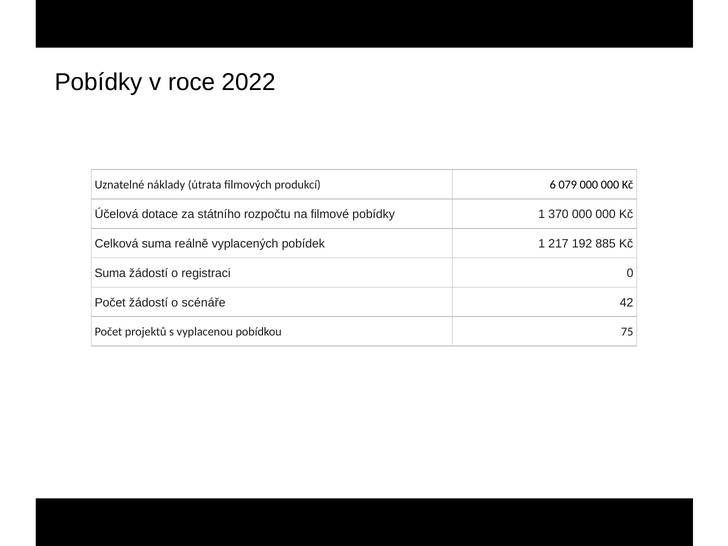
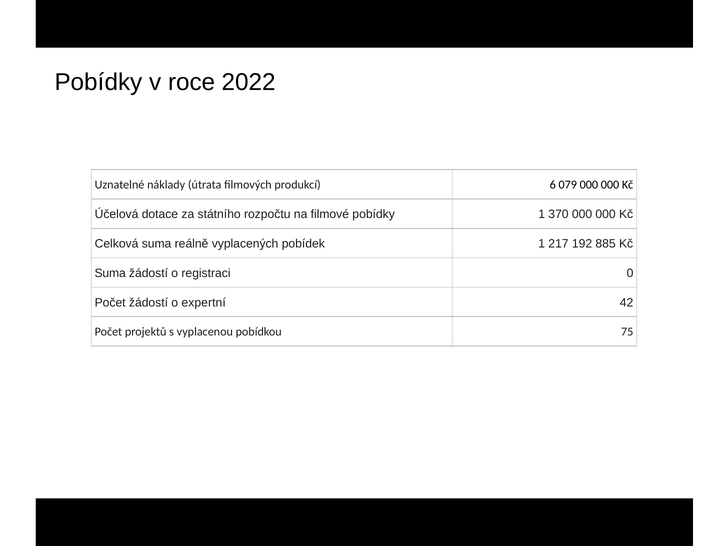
scénáře: scénáře -> expertní
